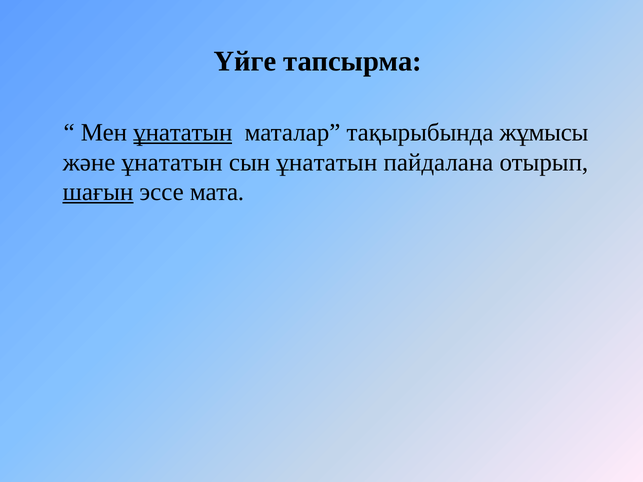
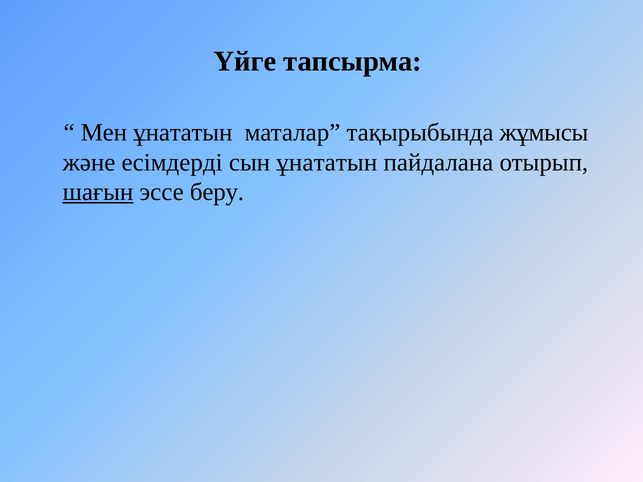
ұнататын at (183, 132) underline: present -> none
және ұнататын: ұнататын -> есімдерді
мата: мата -> беру
